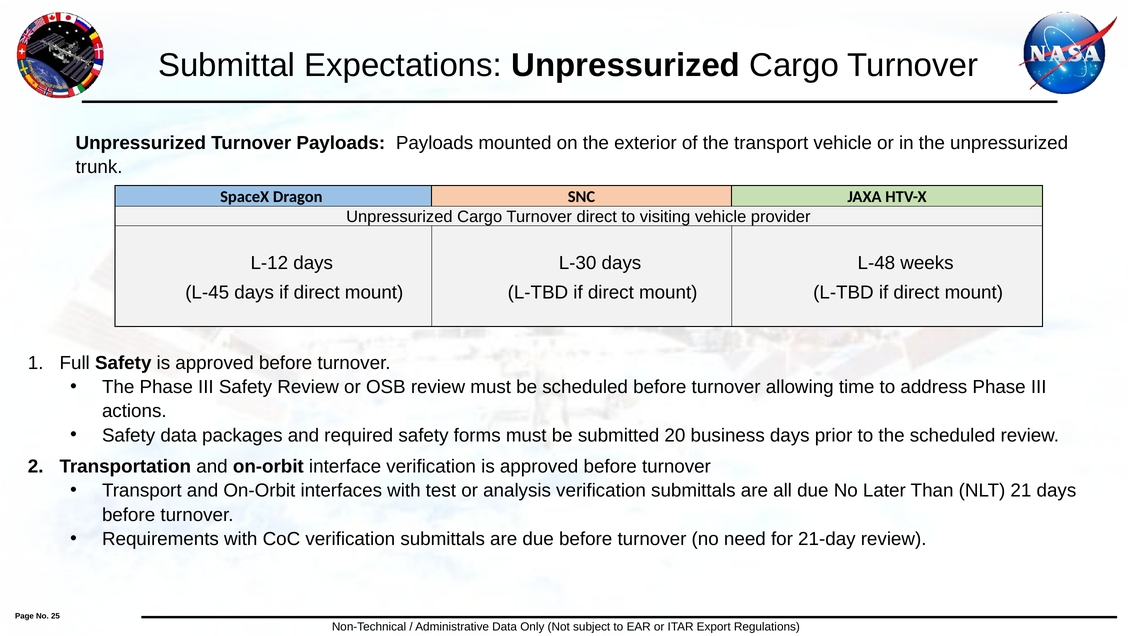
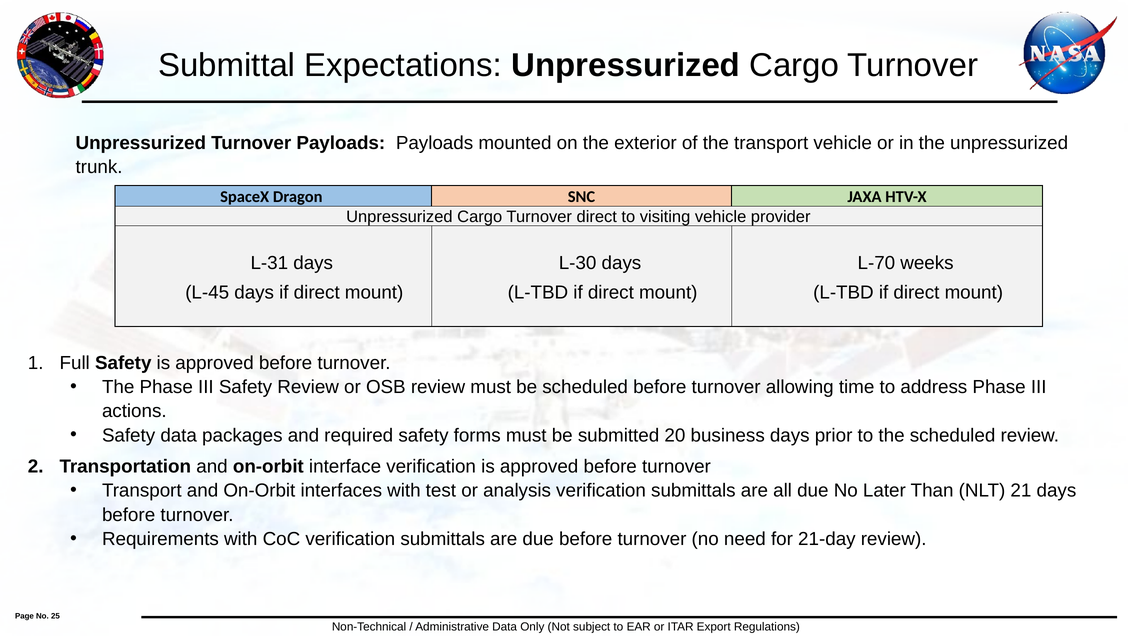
L-12: L-12 -> L-31
L-48: L-48 -> L-70
